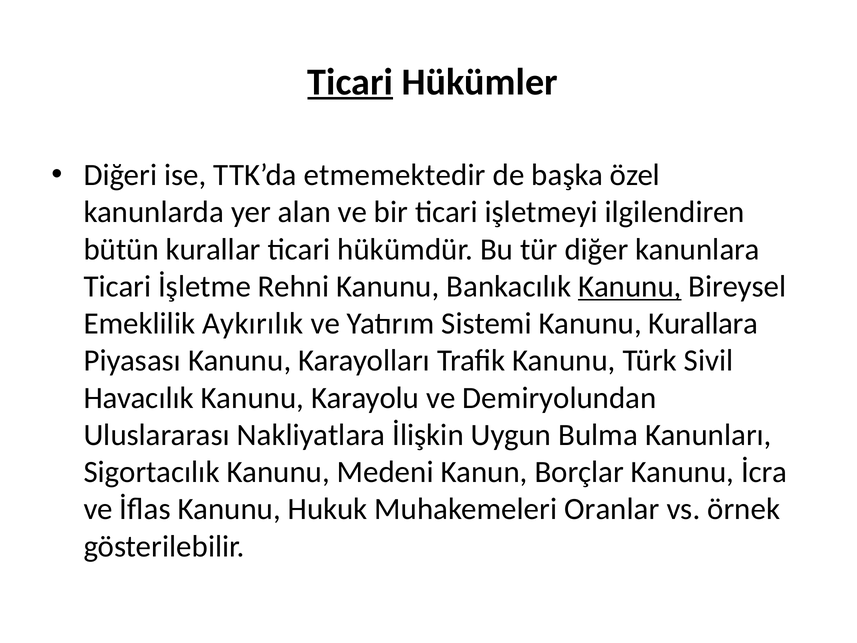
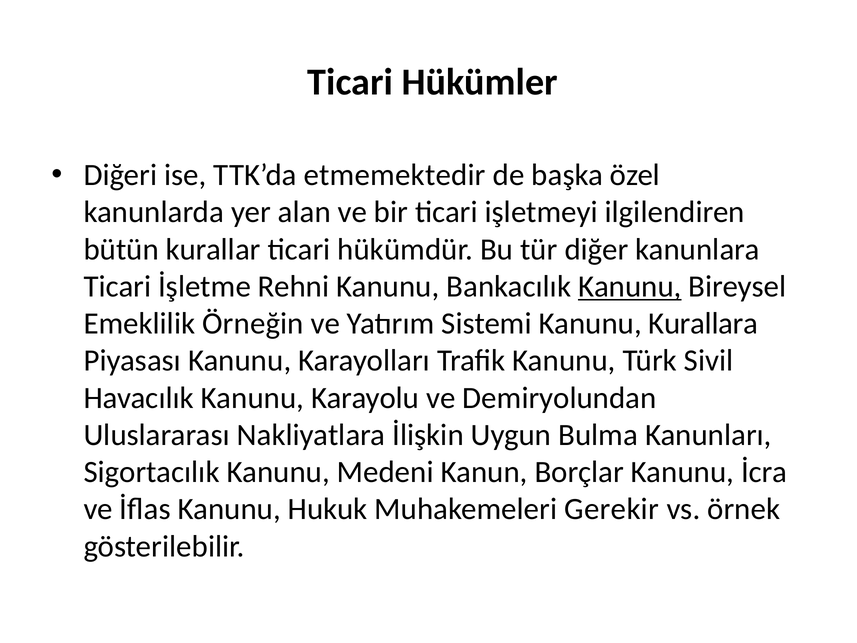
Ticari at (350, 82) underline: present -> none
Aykırılık: Aykırılık -> Örneğin
Oranlar: Oranlar -> Gerekir
